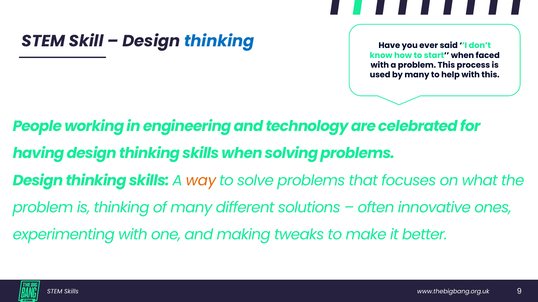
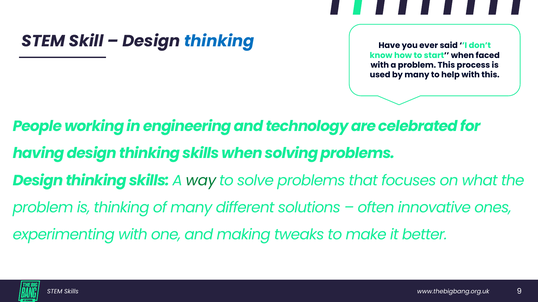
way colour: orange -> green
